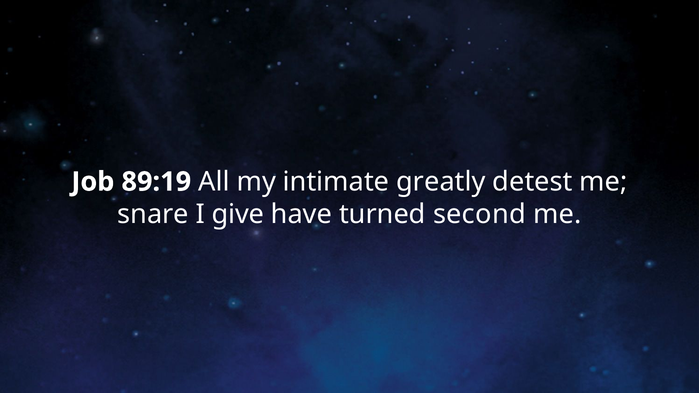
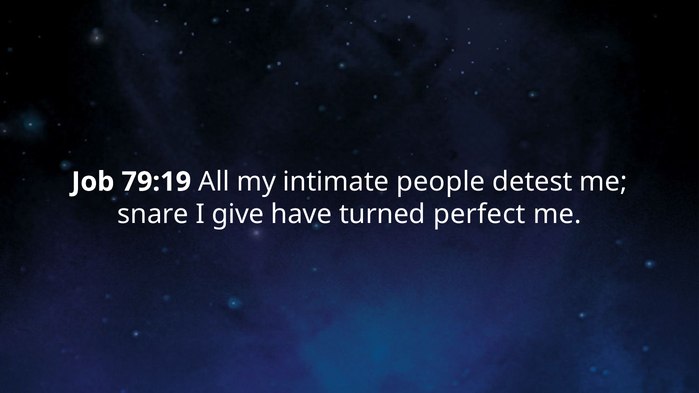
89:19: 89:19 -> 79:19
greatly: greatly -> people
second: second -> perfect
